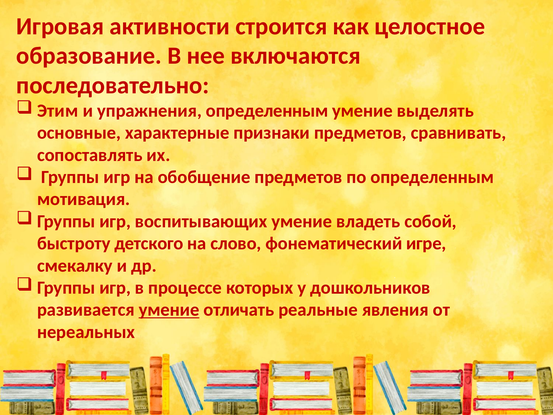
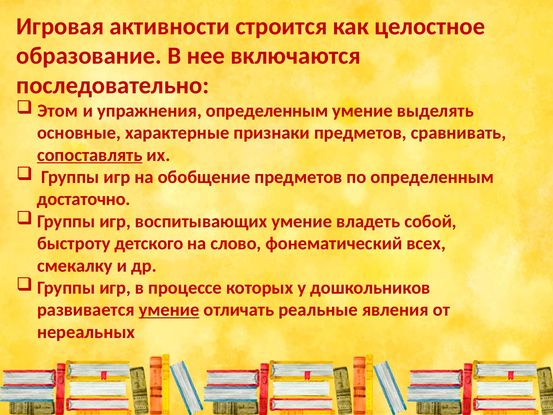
Этим: Этим -> Этом
сопоставлять underline: none -> present
мотивация: мотивация -> достаточно
игре: игре -> всех
